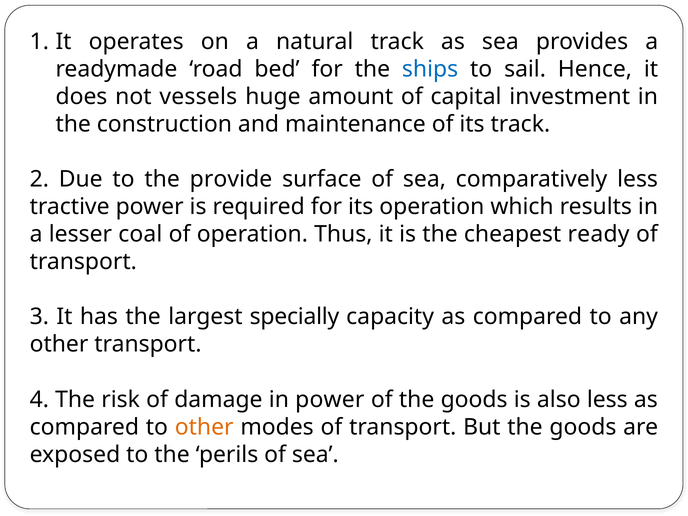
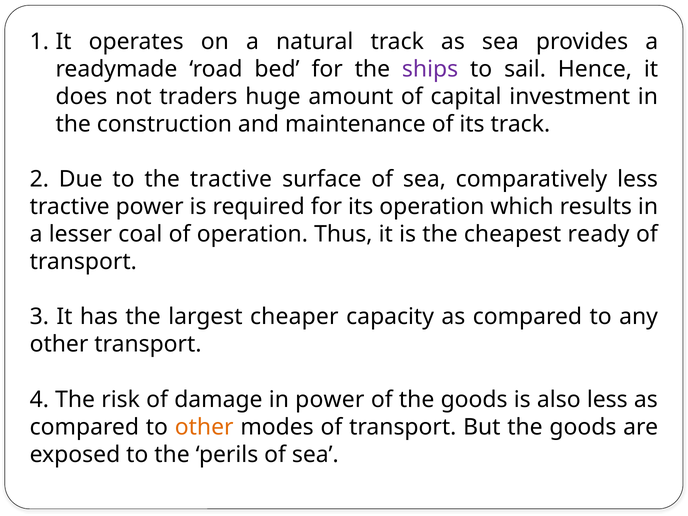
ships colour: blue -> purple
vessels: vessels -> traders
the provide: provide -> tractive
specially: specially -> cheaper
